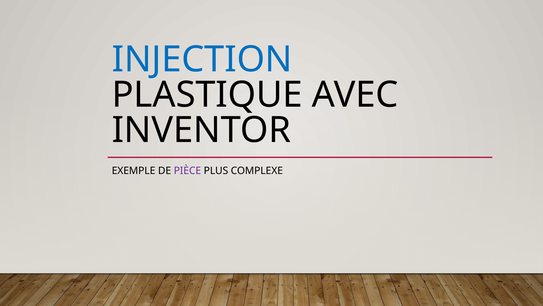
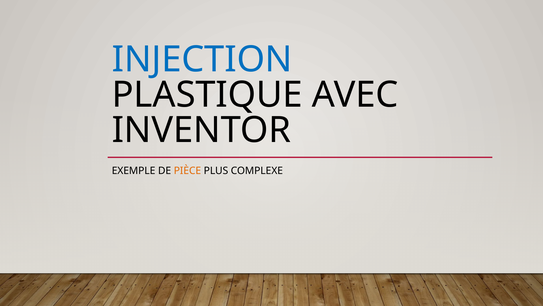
PIÈCE colour: purple -> orange
